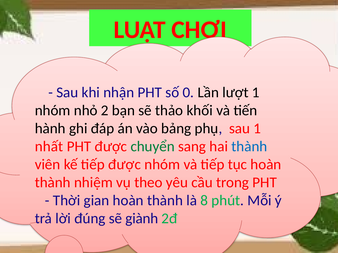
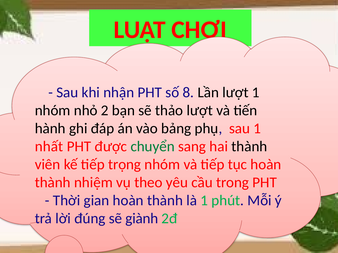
0: 0 -> 8
thảo khối: khối -> lượt
thành at (249, 147) colour: blue -> black
tiếp được: được -> trọng
là 8: 8 -> 1
